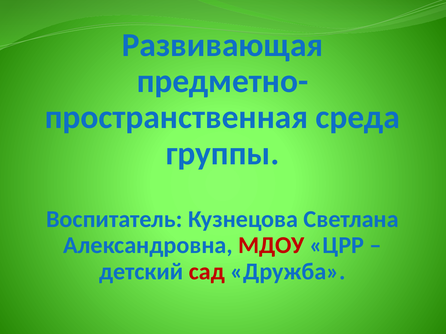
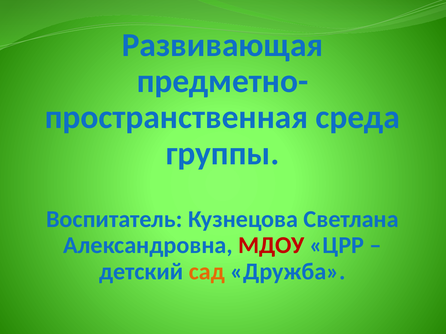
сад colour: red -> orange
